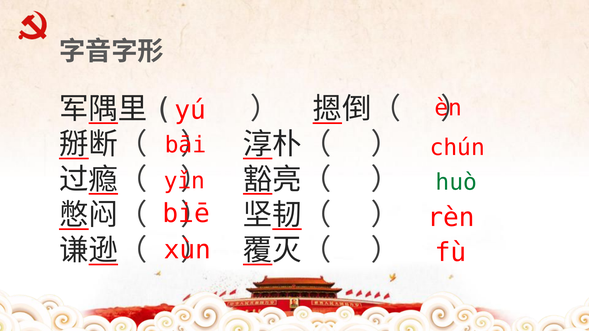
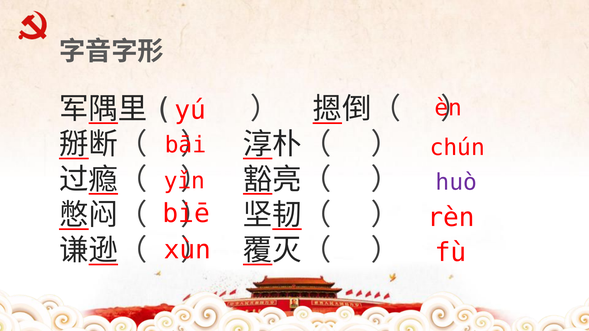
huò colour: green -> purple
